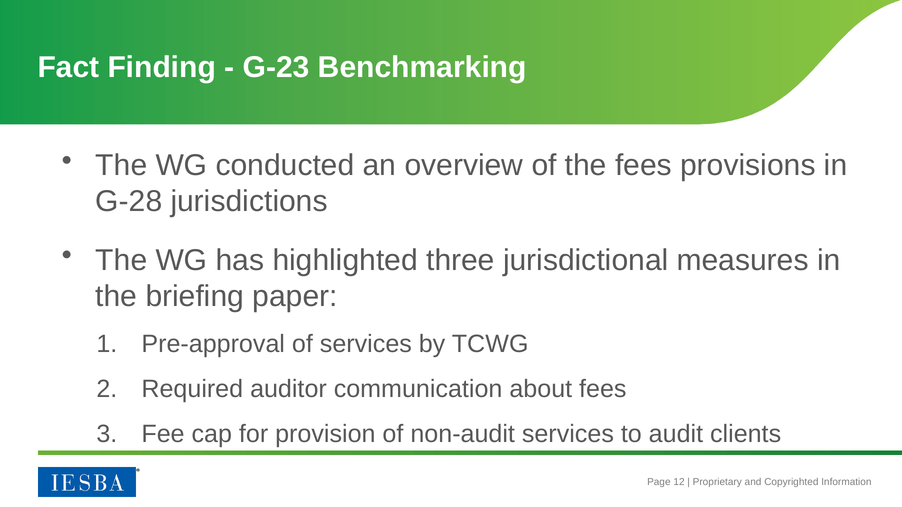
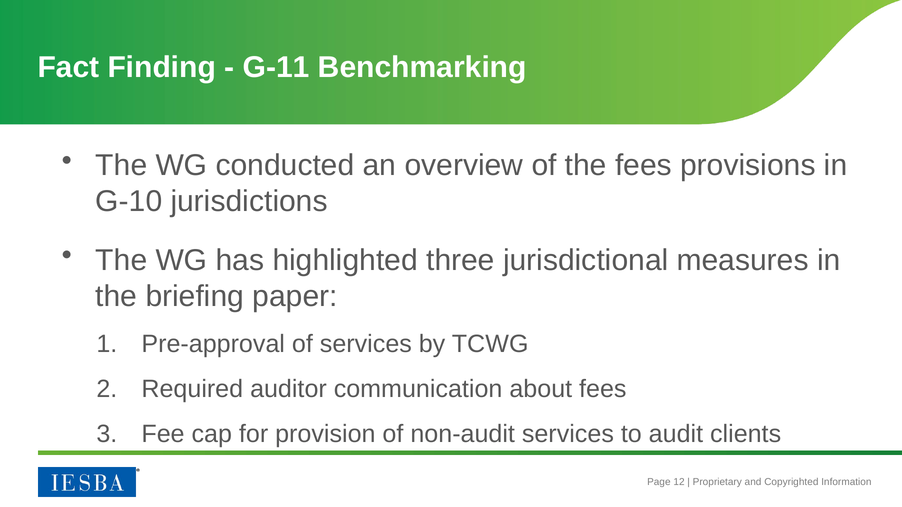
G-23: G-23 -> G-11
G-28: G-28 -> G-10
